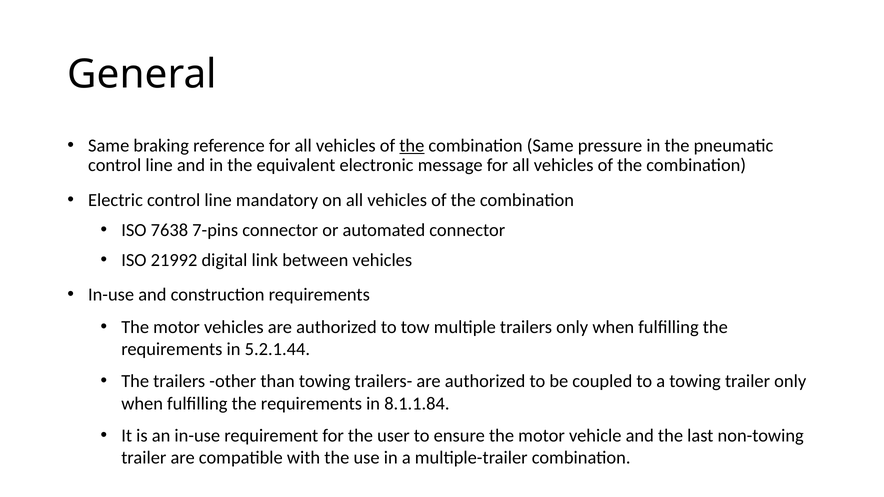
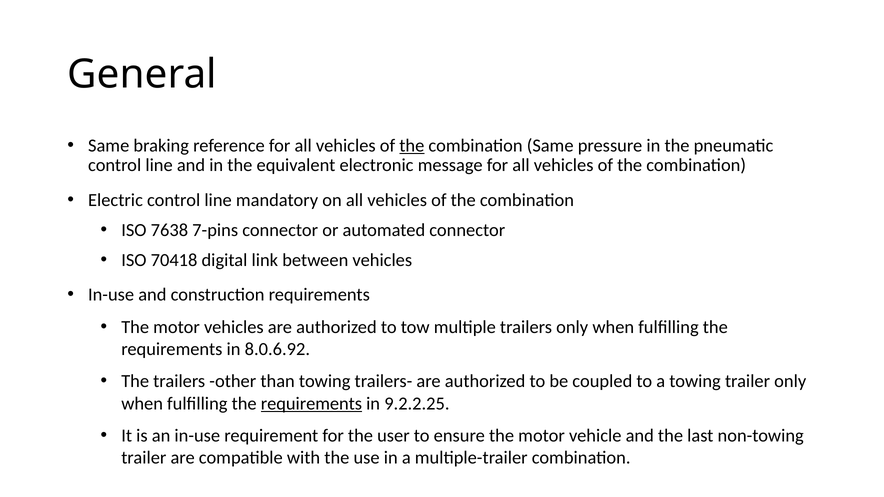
21992: 21992 -> 70418
5.2.1.44: 5.2.1.44 -> 8.0.6.92
requirements at (311, 404) underline: none -> present
8.1.1.84: 8.1.1.84 -> 9.2.2.25
